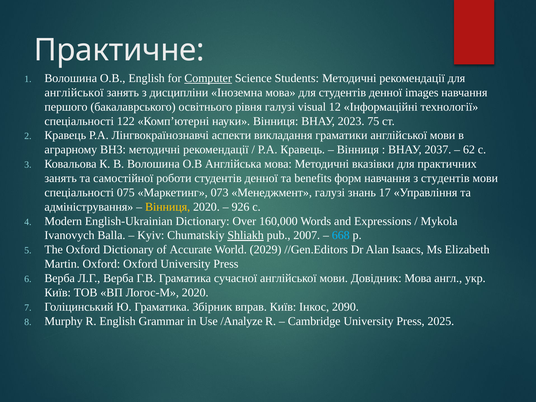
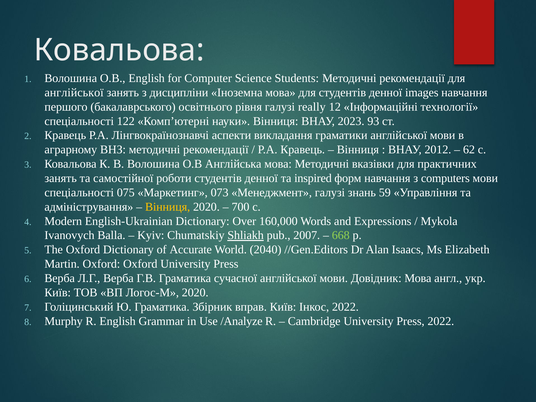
Практичне at (119, 50): Практичне -> Ковальова
Computer underline: present -> none
visual: visual -> really
75: 75 -> 93
2037: 2037 -> 2012
benefits: benefits -> inspired
з студентів: студентів -> computers
17: 17 -> 59
926: 926 -> 700
668 colour: light blue -> light green
2029: 2029 -> 2040
Інкос 2090: 2090 -> 2022
Press 2025: 2025 -> 2022
